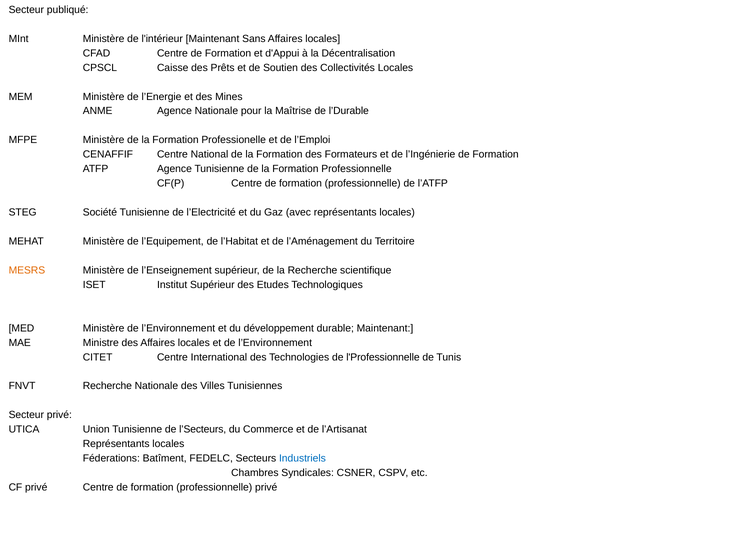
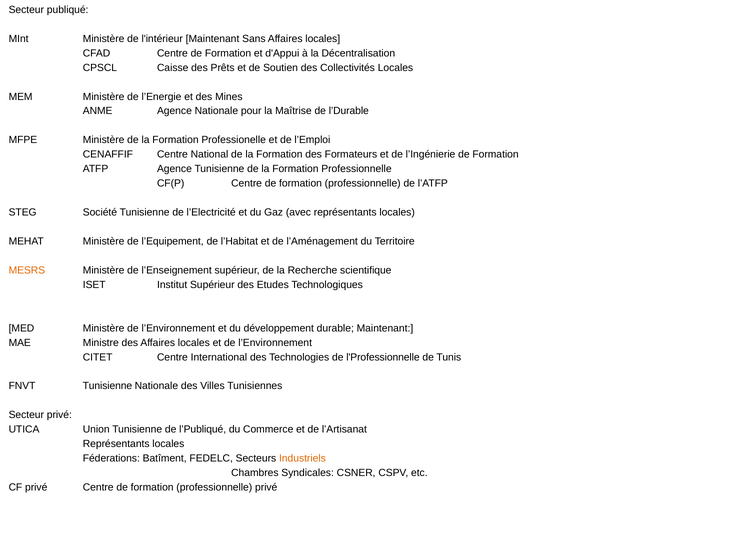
FNVT Recherche: Recherche -> Tunisienne
l’Secteurs: l’Secteurs -> l’Publiqué
Industriels colour: blue -> orange
